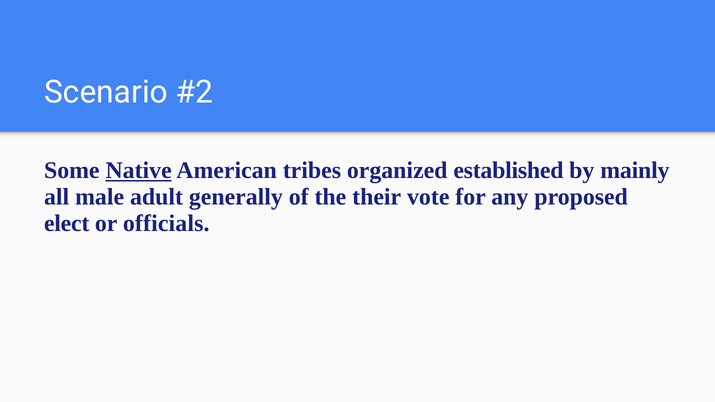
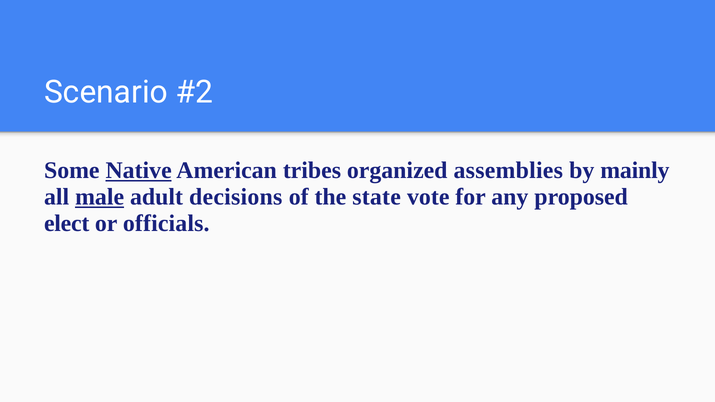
established: established -> assemblies
male underline: none -> present
generally: generally -> decisions
their: their -> state
